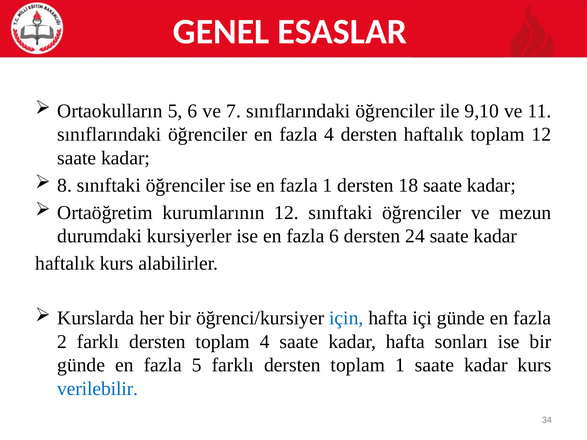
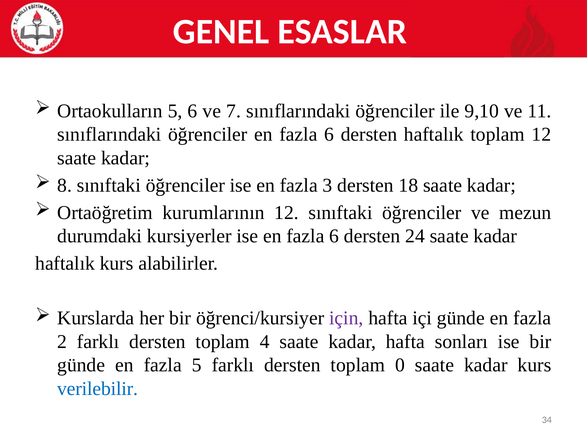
öğrenciler en fazla 4: 4 -> 6
fazla 1: 1 -> 3
için colour: blue -> purple
toplam 1: 1 -> 0
